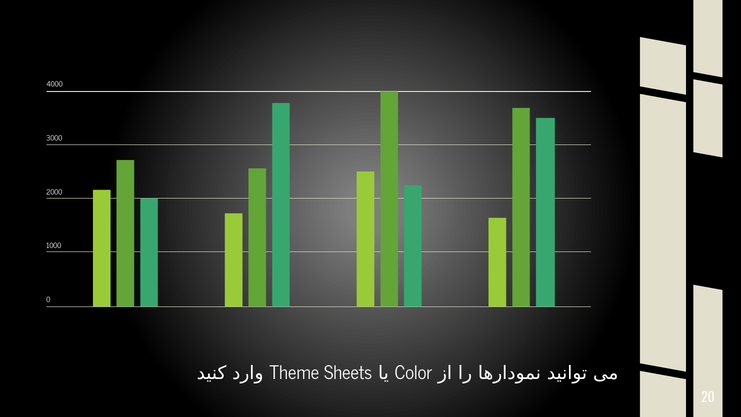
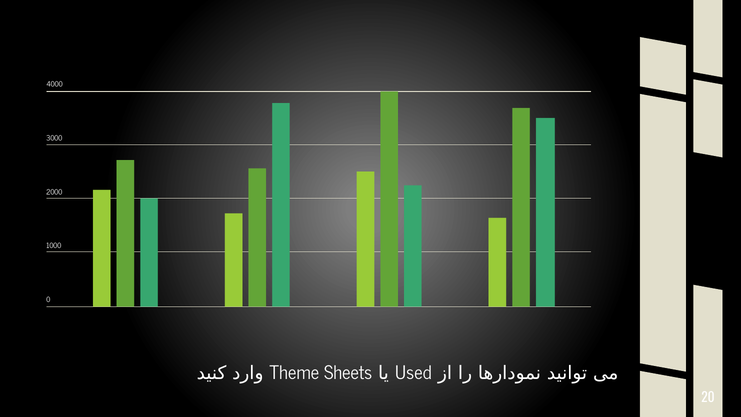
Color: Color -> Used
